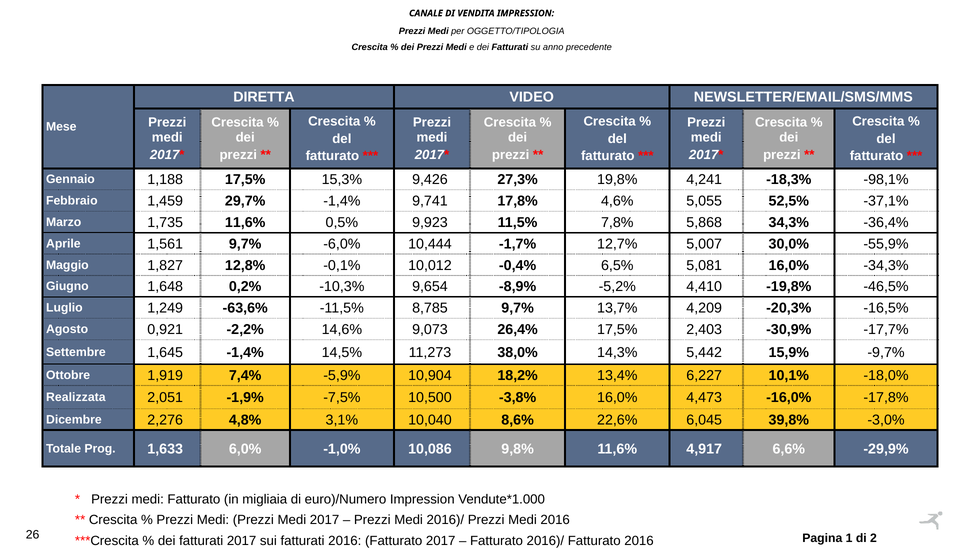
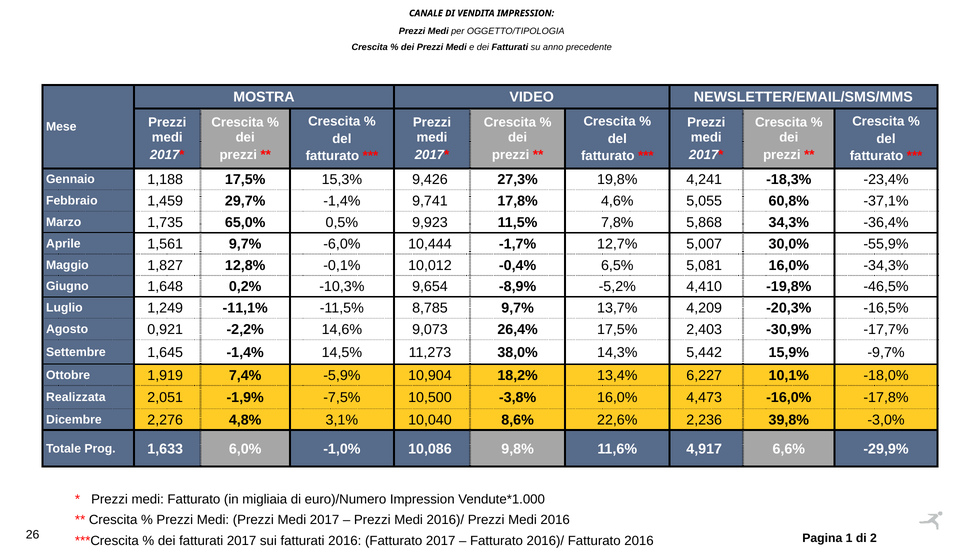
DIRETTA: DIRETTA -> MOSTRA
-98,1%: -98,1% -> -23,4%
52,5%: 52,5% -> 60,8%
1,735 11,6%: 11,6% -> 65,0%
-63,6%: -63,6% -> -11,1%
6,045: 6,045 -> 2,236
